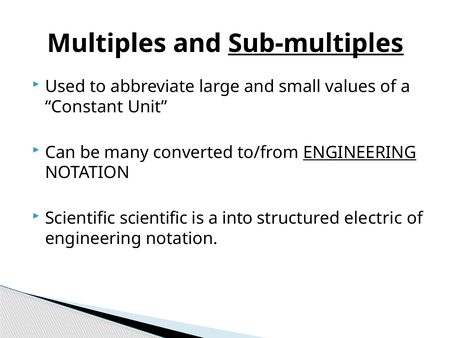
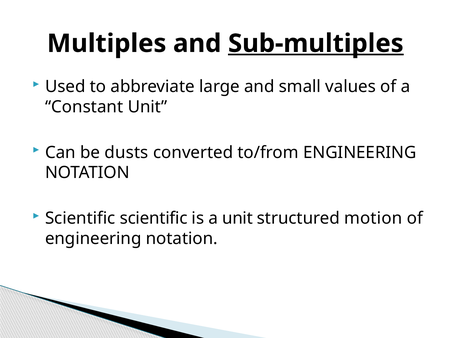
many: many -> dusts
ENGINEERING at (360, 153) underline: present -> none
a into: into -> unit
electric: electric -> motion
